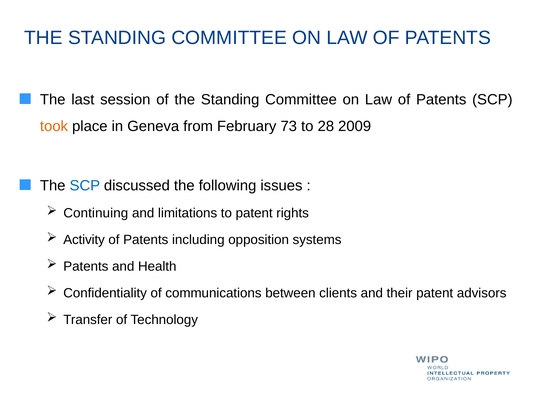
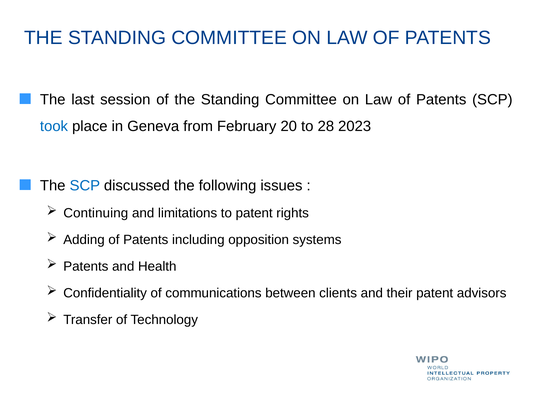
took colour: orange -> blue
73: 73 -> 20
2009: 2009 -> 2023
Activity: Activity -> Adding
